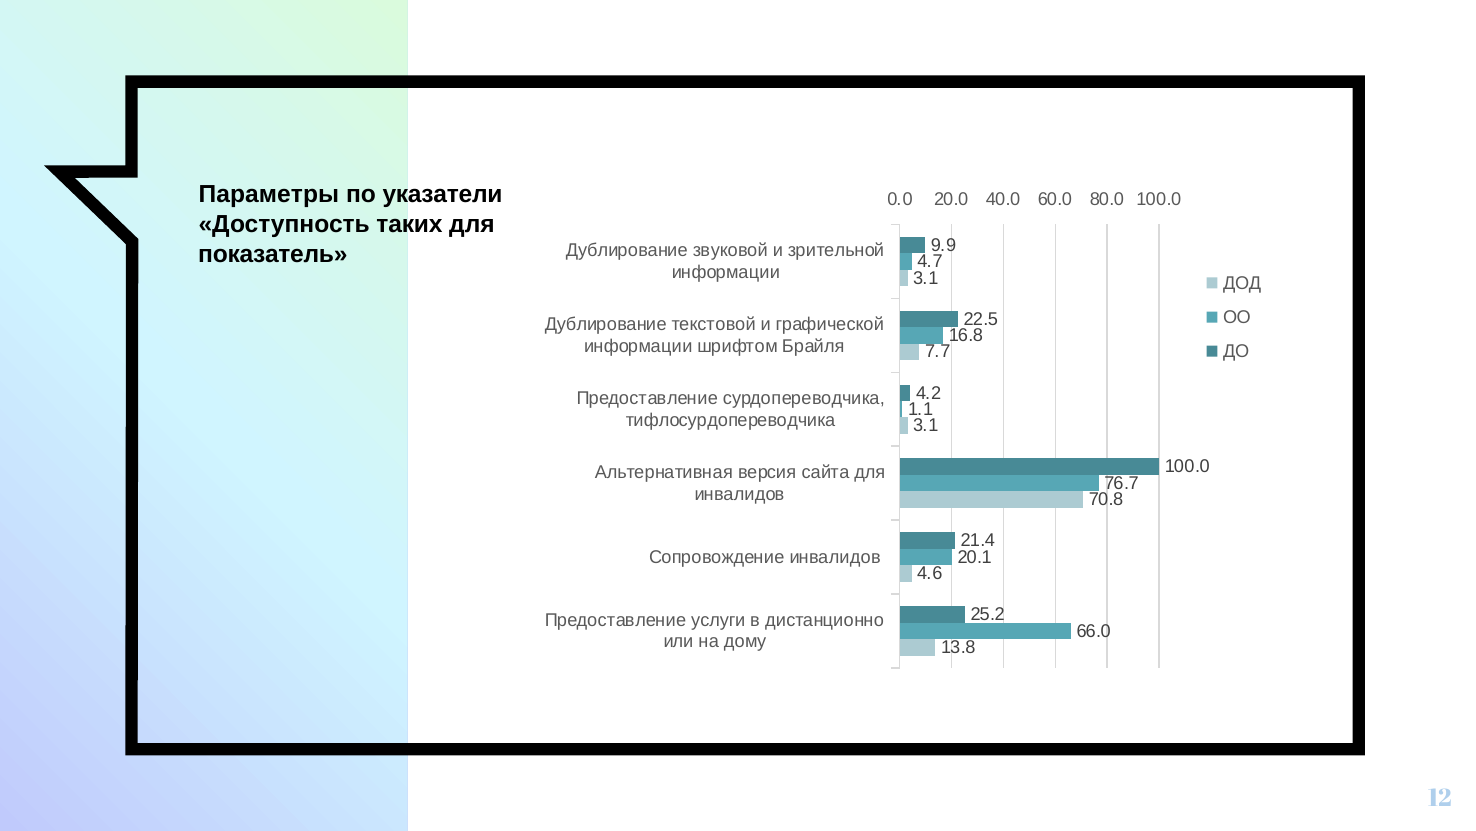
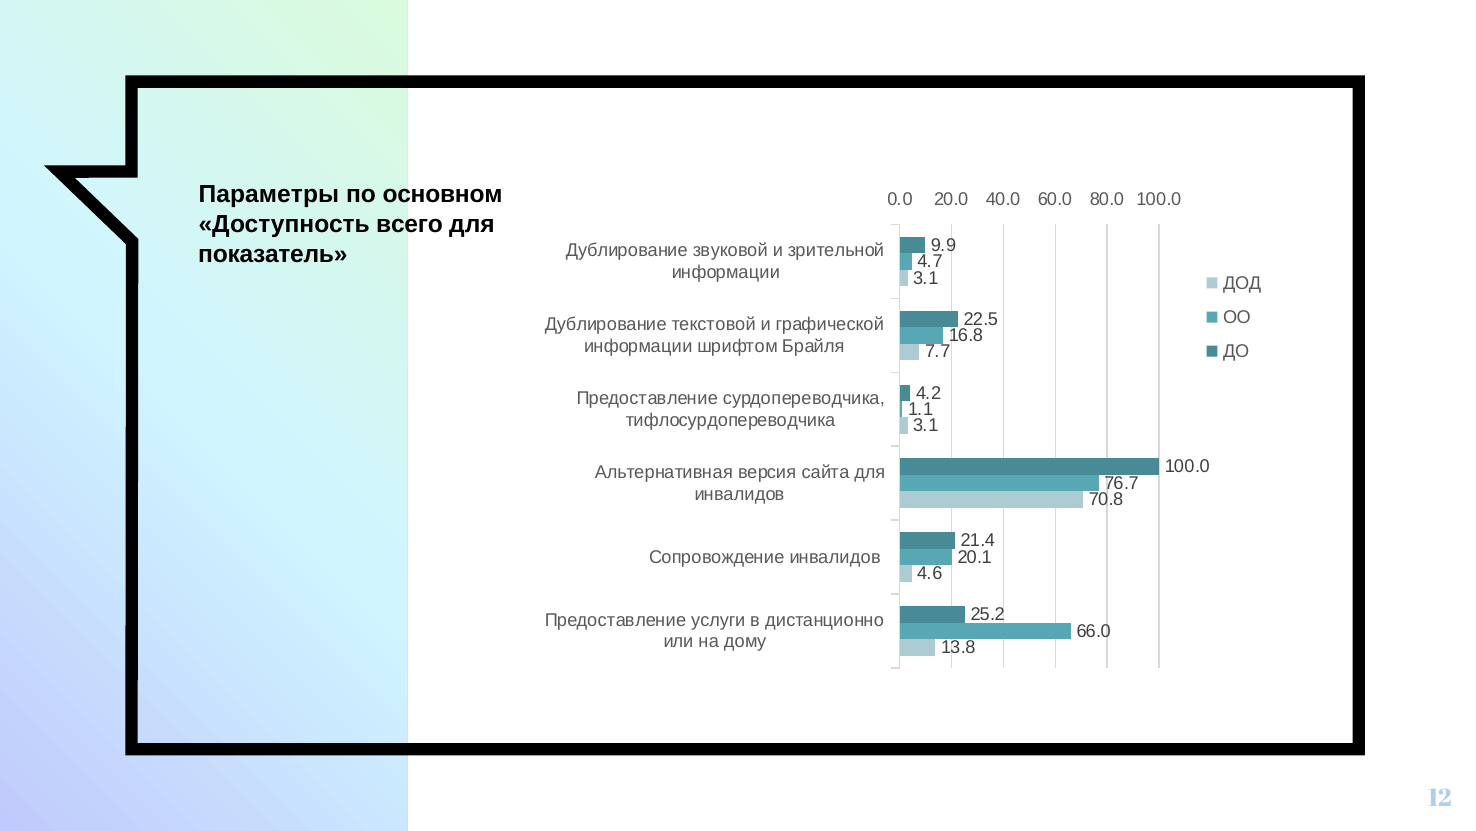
указатели: указатели -> основном
таких: таких -> всего
